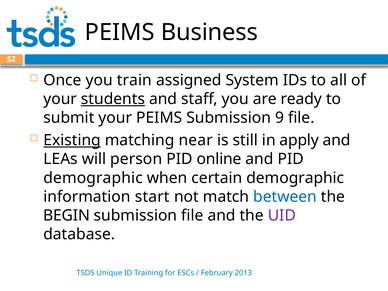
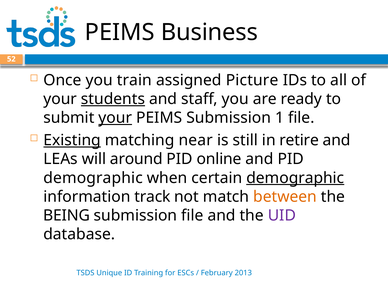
System: System -> Picture
your at (115, 118) underline: none -> present
9: 9 -> 1
apply: apply -> retire
person: person -> around
demographic at (295, 178) underline: none -> present
start: start -> track
between colour: blue -> orange
BEGIN: BEGIN -> BEING
